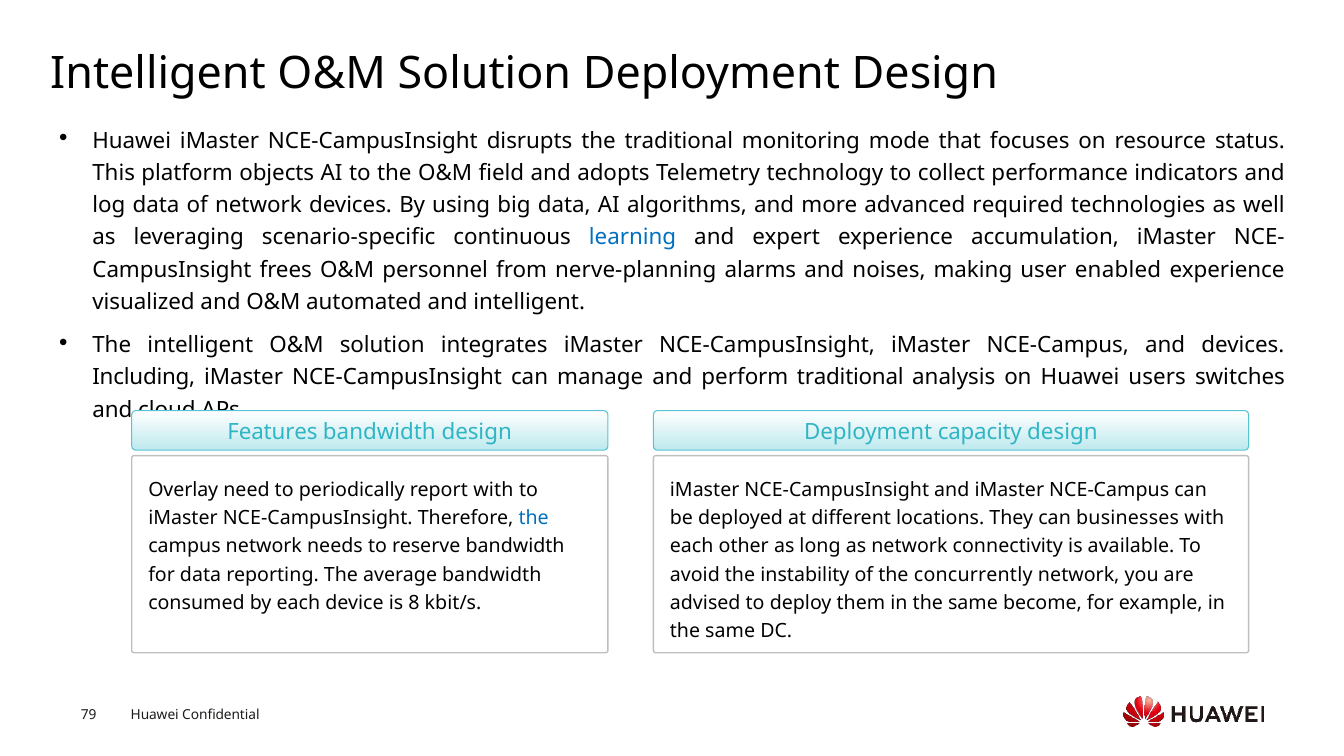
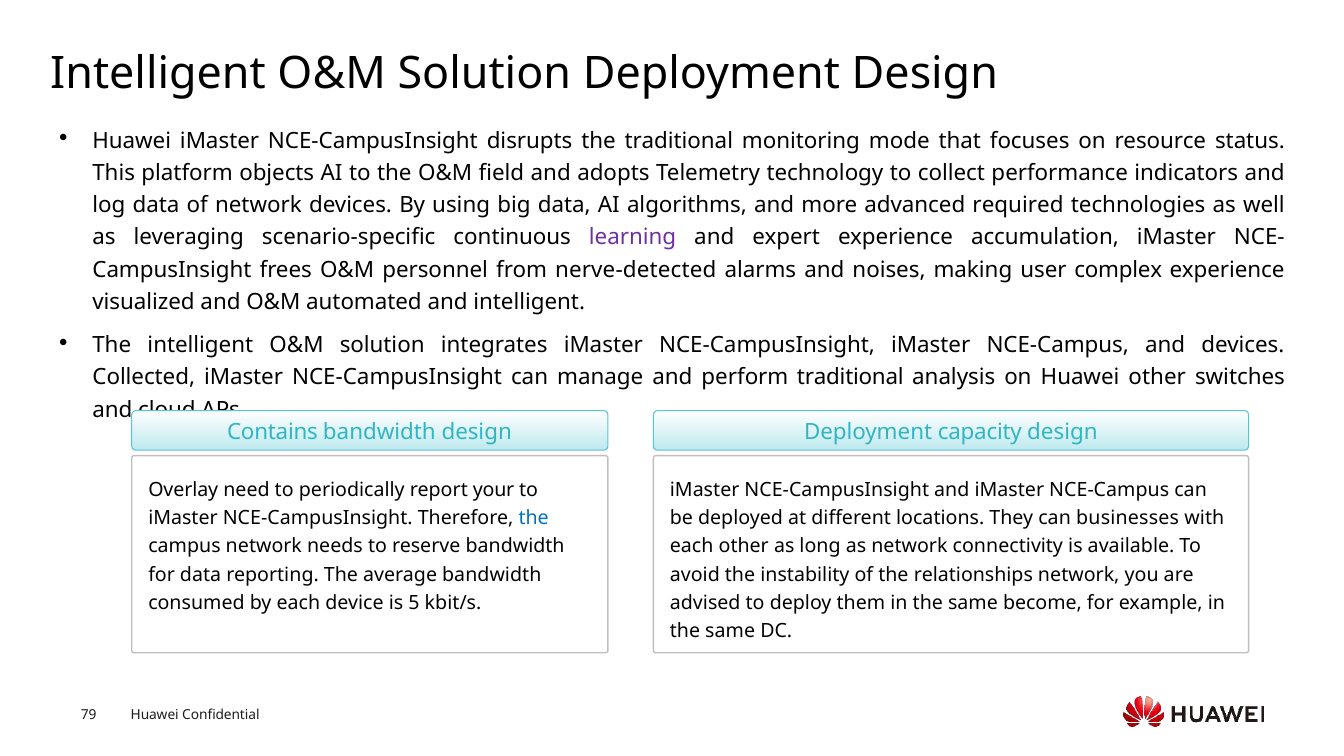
learning colour: blue -> purple
nerve-planning: nerve-planning -> nerve-detected
enabled: enabled -> complex
Including: Including -> Collected
Huawei users: users -> other
Features: Features -> Contains
report with: with -> your
concurrently: concurrently -> relationships
8: 8 -> 5
